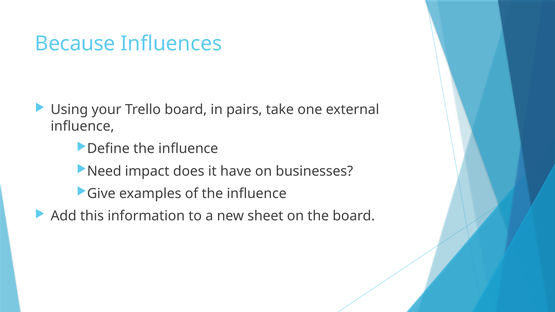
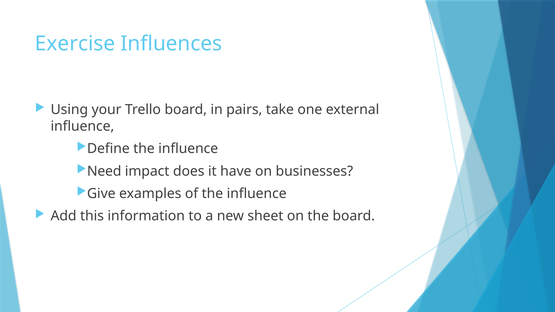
Because: Because -> Exercise
